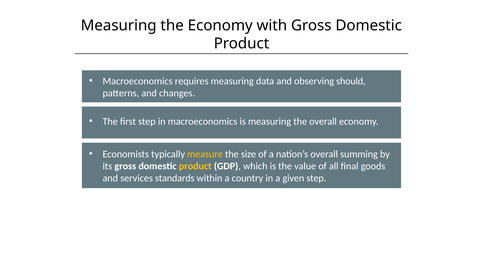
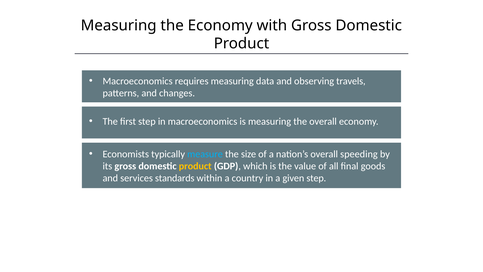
should: should -> travels
measure colour: yellow -> light blue
summing: summing -> speeding
